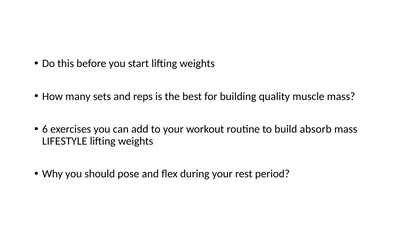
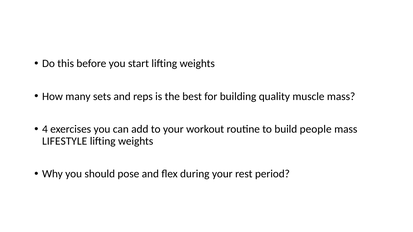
6: 6 -> 4
absorb: absorb -> people
